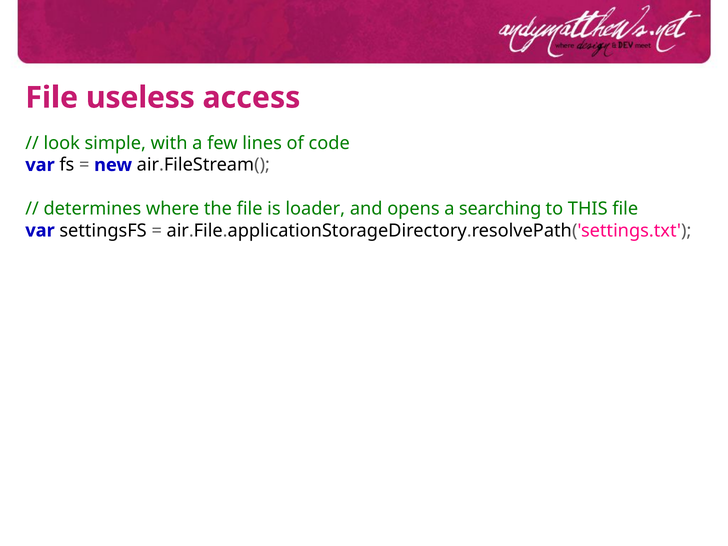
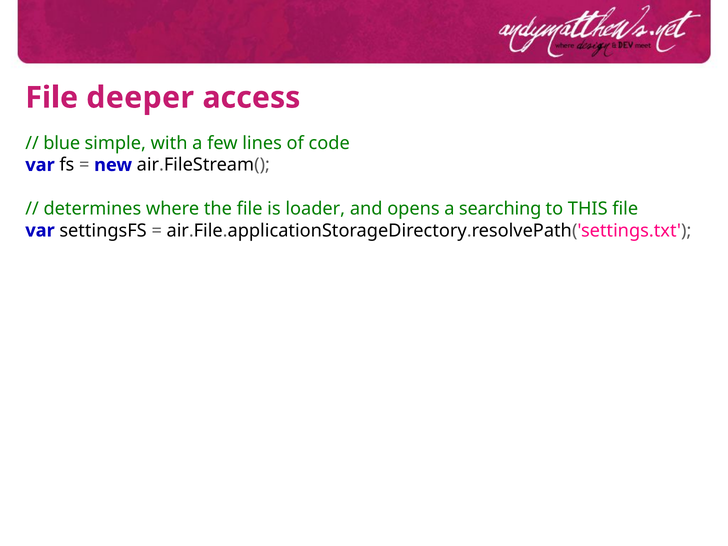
useless: useless -> deeper
look: look -> blue
